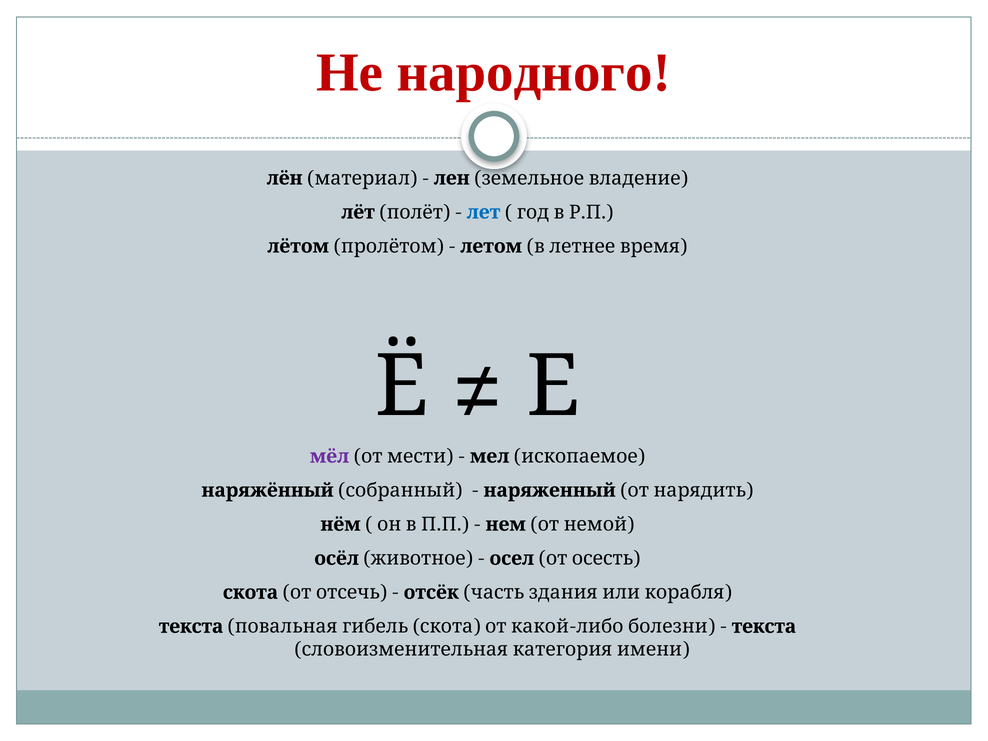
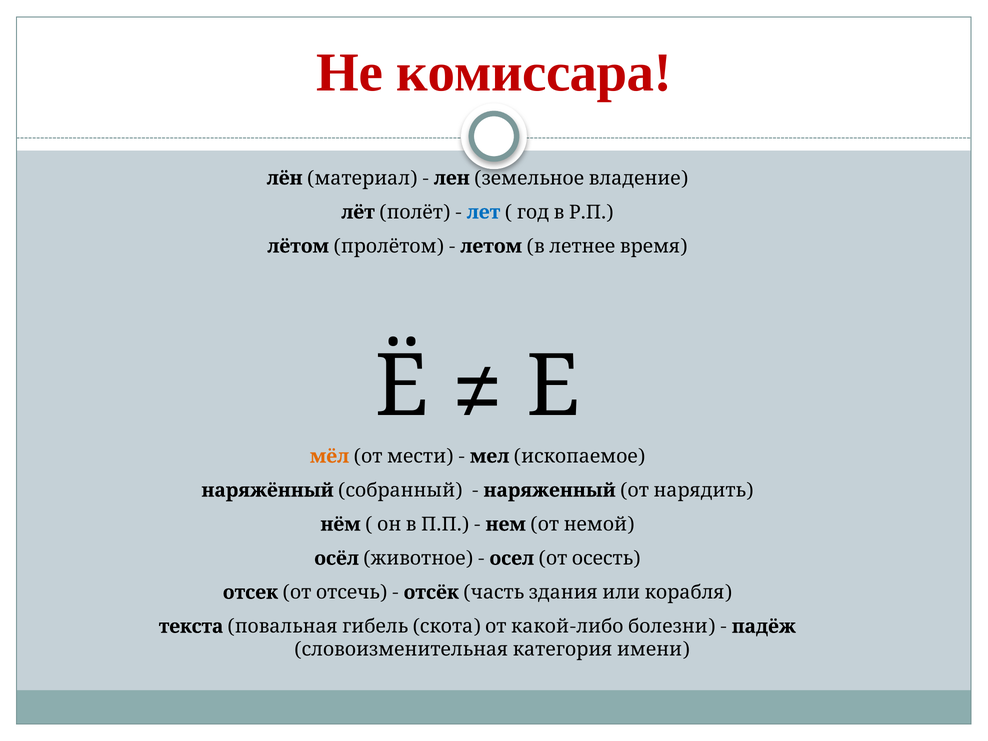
народного: народного -> комиссара
мёл colour: purple -> orange
скота at (251, 592): скота -> отсек
текста at (764, 626): текста -> падёж
